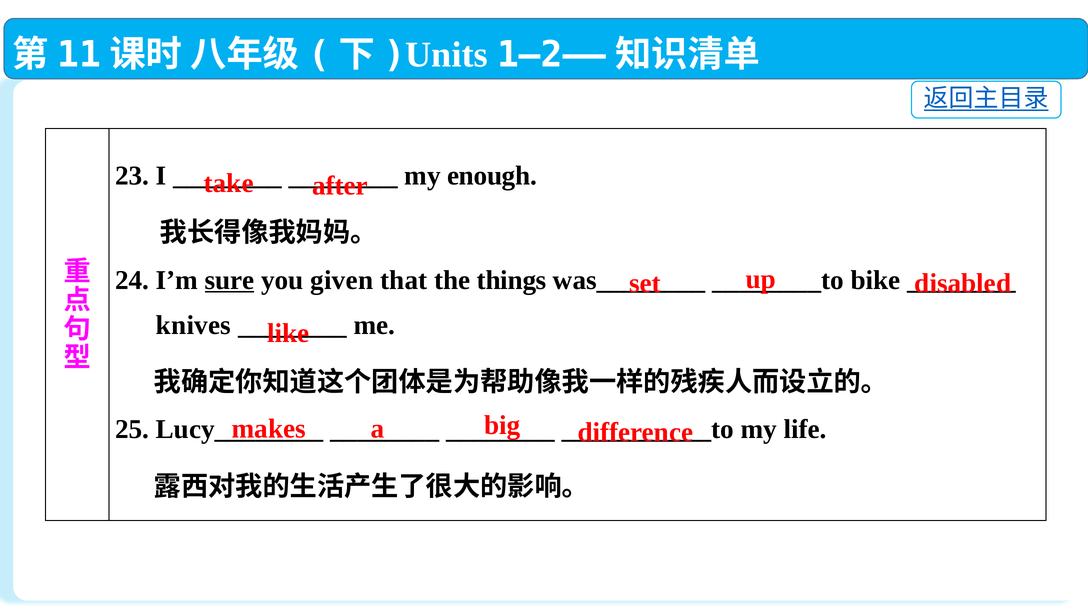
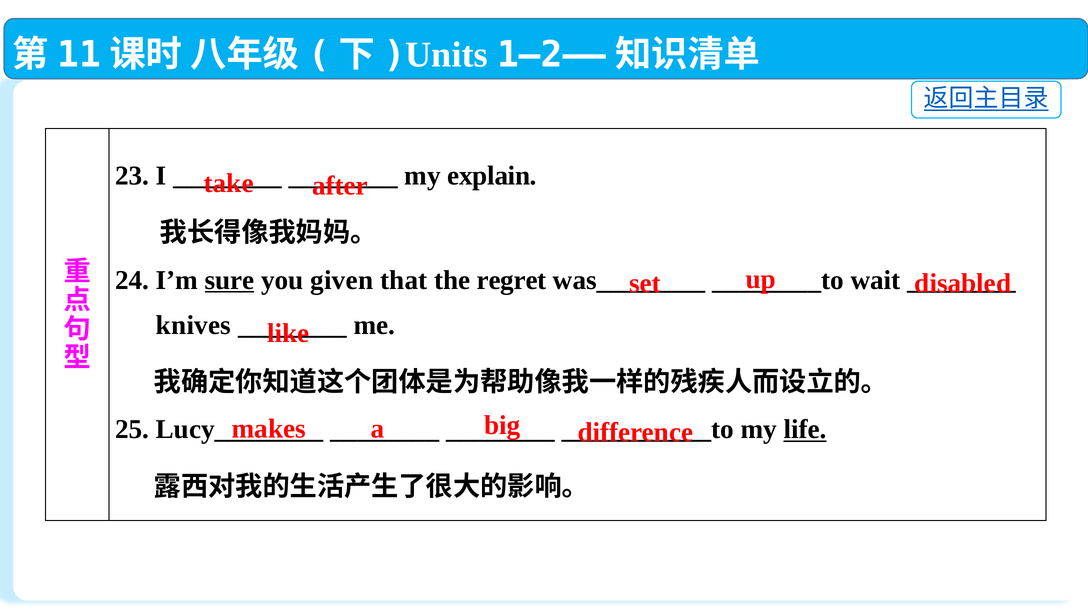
enough: enough -> explain
things: things -> regret
bike: bike -> wait
life underline: none -> present
